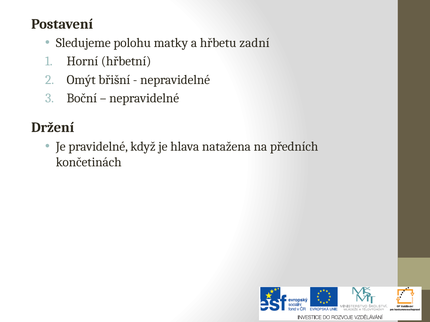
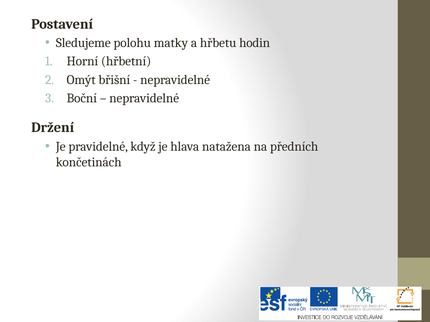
zadní: zadní -> hodin
